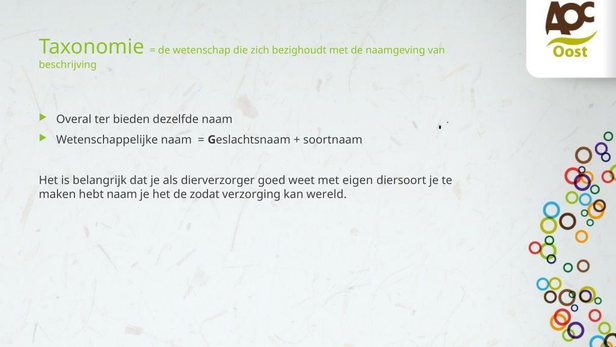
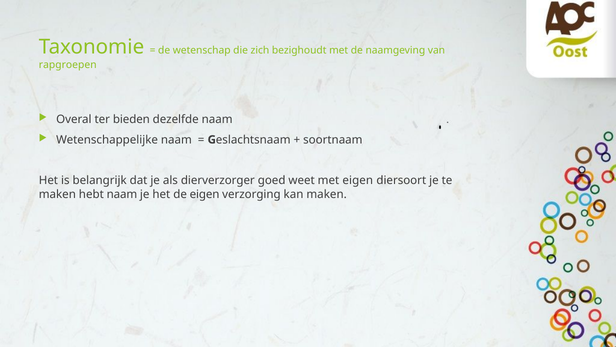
beschrijving: beschrijving -> rapgroepen
de zodat: zodat -> eigen
kan wereld: wereld -> maken
